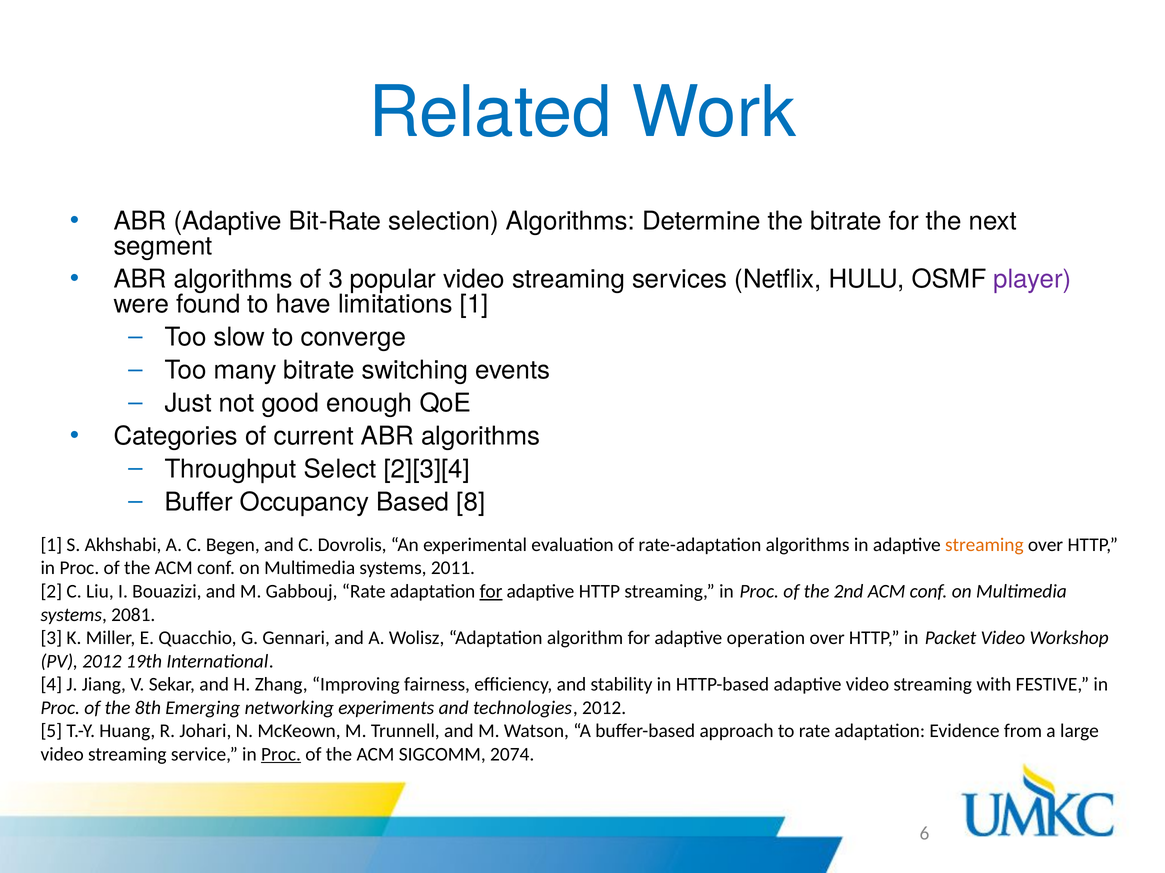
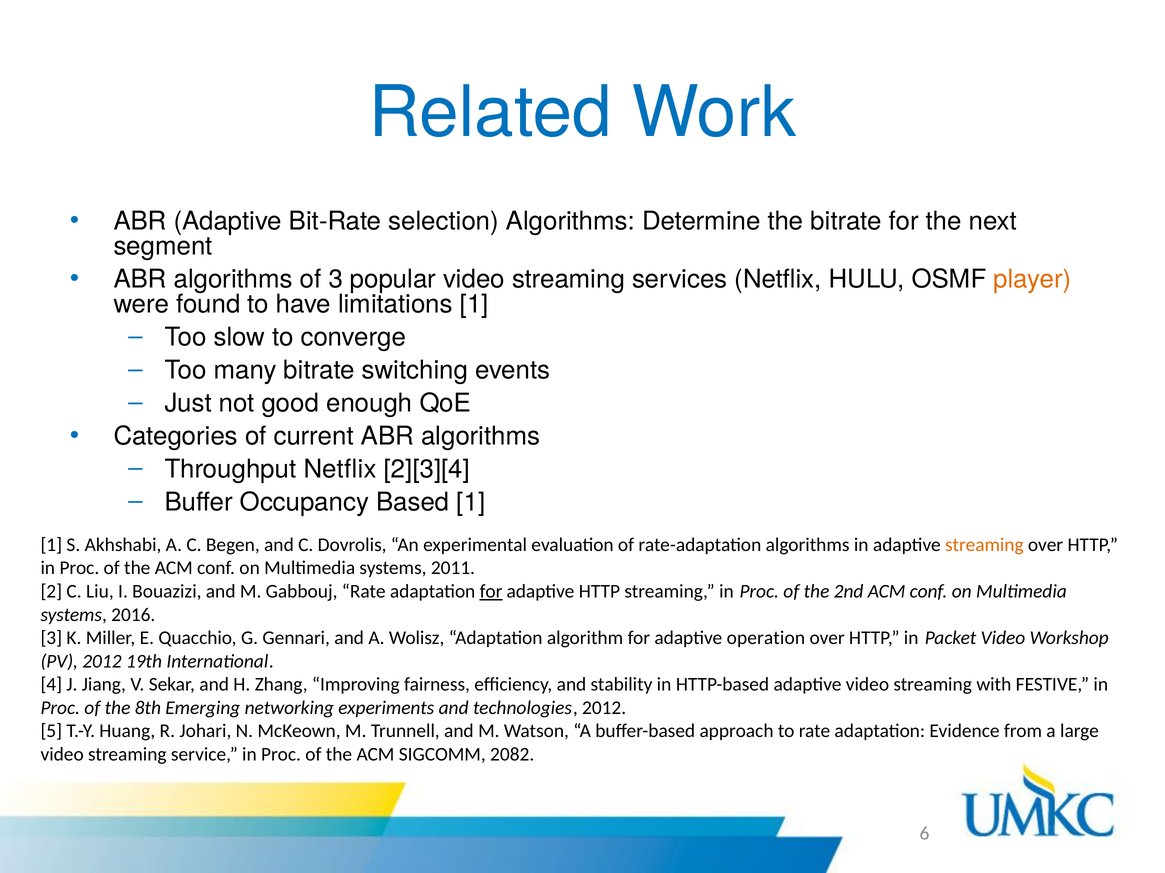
player colour: purple -> orange
Throughput Select: Select -> Netflix
Based 8: 8 -> 1
2081: 2081 -> 2016
Proc at (281, 755) underline: present -> none
2074: 2074 -> 2082
